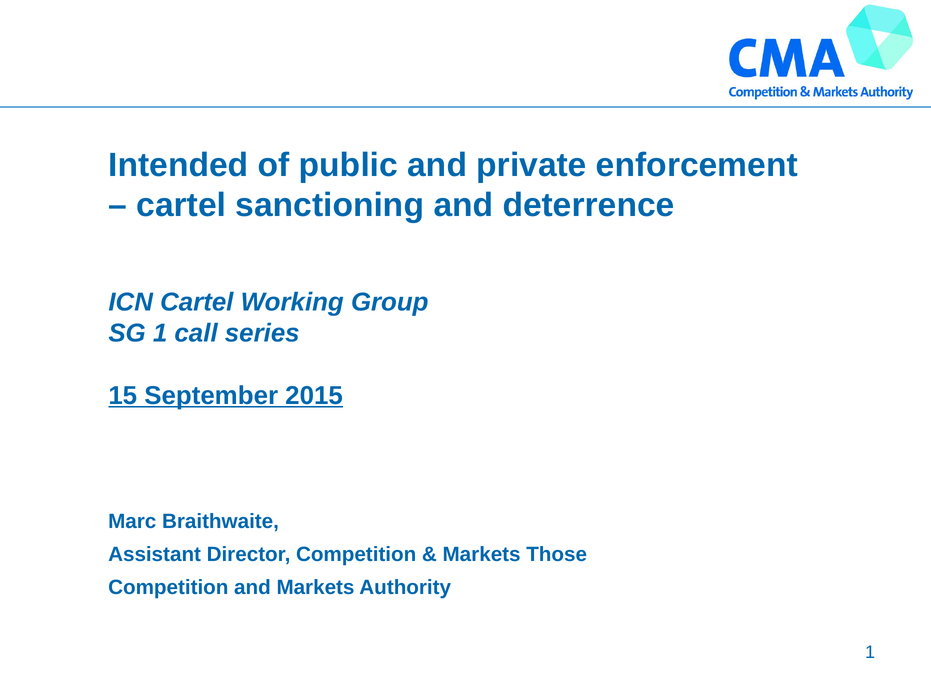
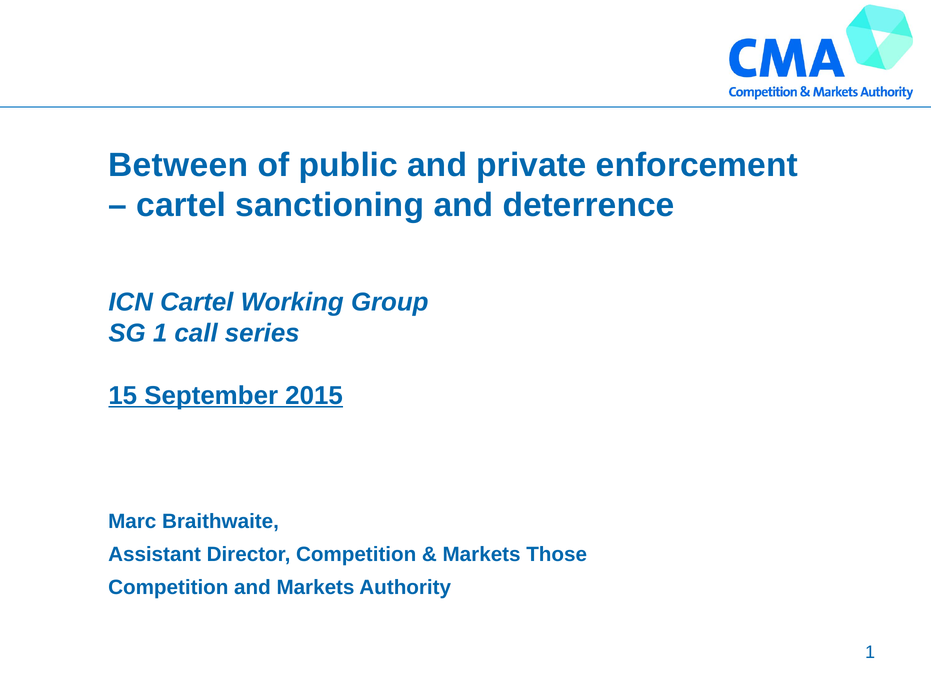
Intended: Intended -> Between
